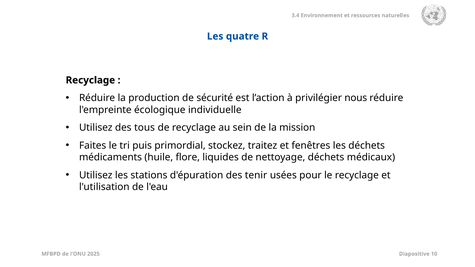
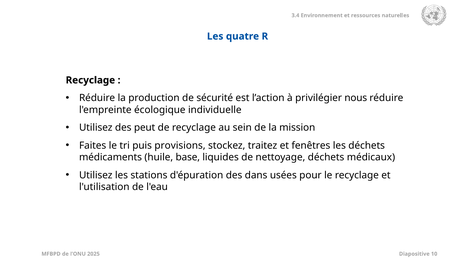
tous: tous -> peut
primordial: primordial -> provisions
flore: flore -> base
tenir: tenir -> dans
